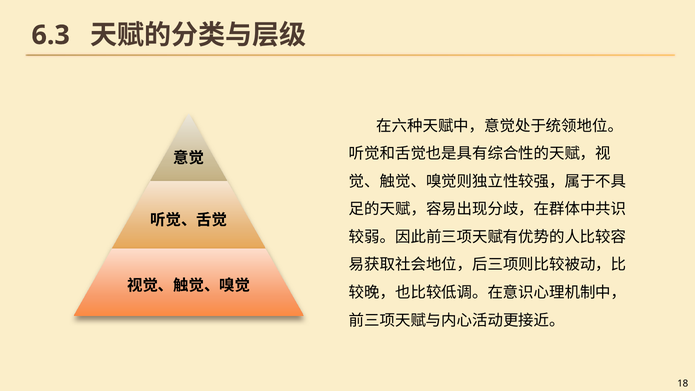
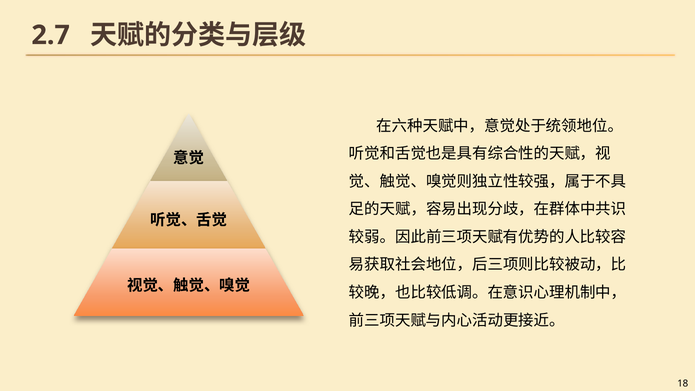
6.3: 6.3 -> 2.7
